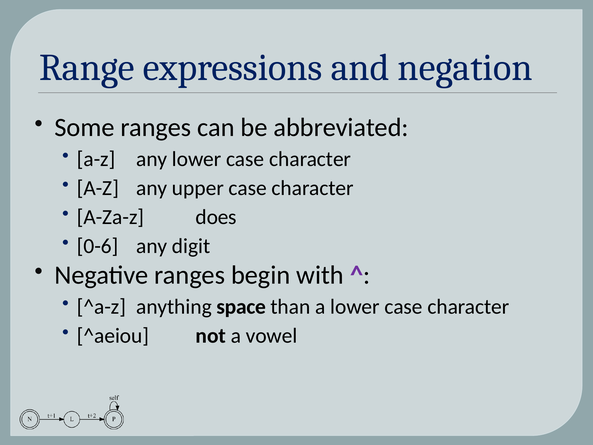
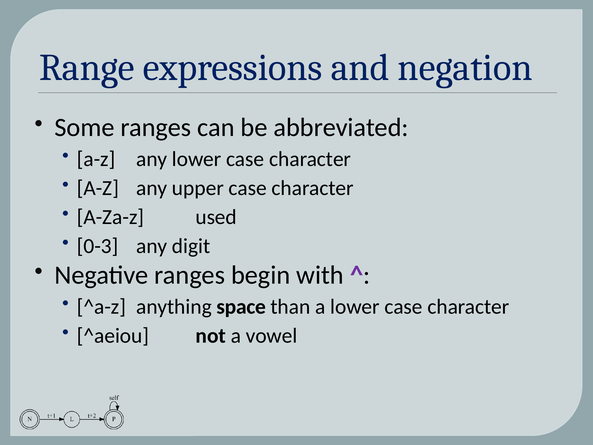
does: does -> used
0-6: 0-6 -> 0-3
